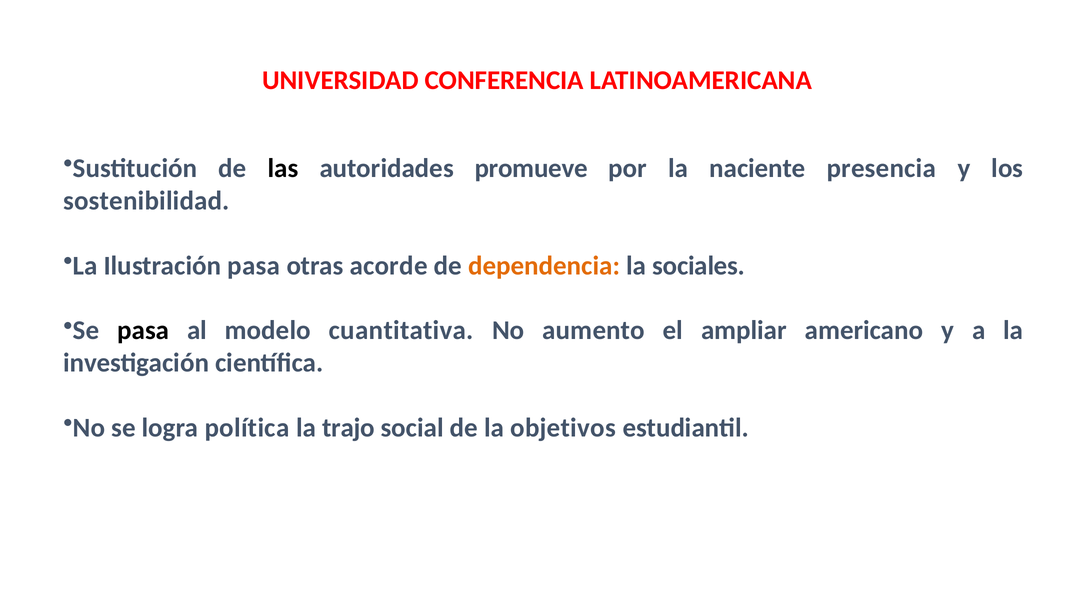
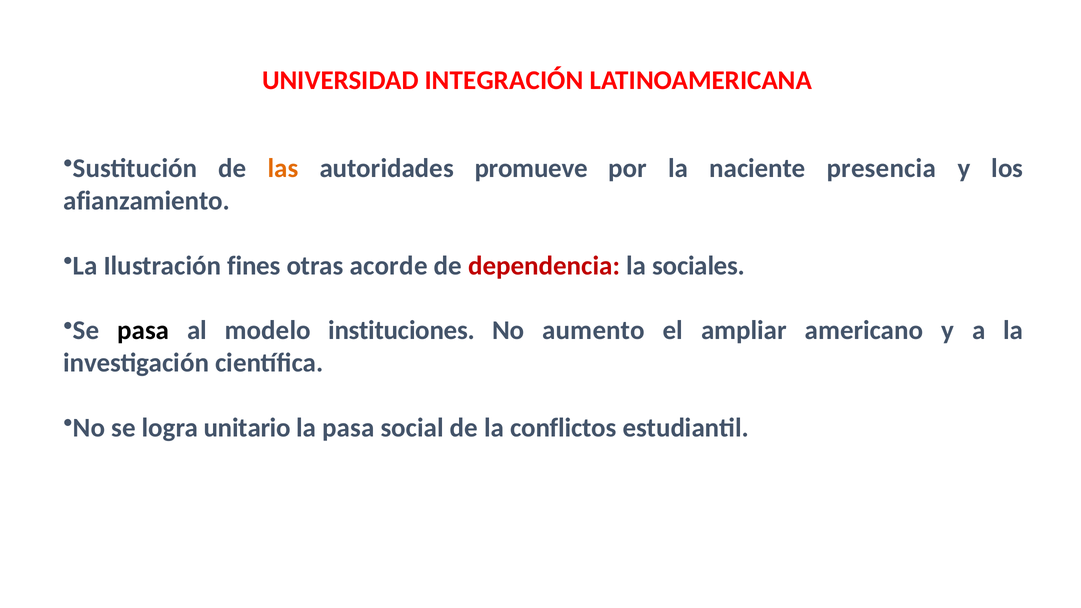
CONFERENCIA: CONFERENCIA -> INTEGRACIÓN
las colour: black -> orange
sostenibilidad: sostenibilidad -> afianzamiento
Ilustración pasa: pasa -> fines
dependencia colour: orange -> red
cuantitativa: cuantitativa -> instituciones
política: política -> unitario
la trajo: trajo -> pasa
objetivos: objetivos -> conflictos
